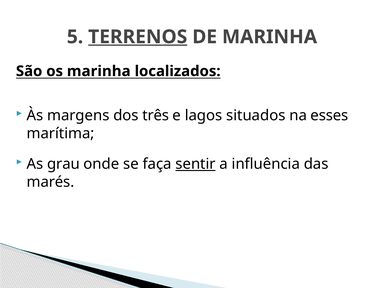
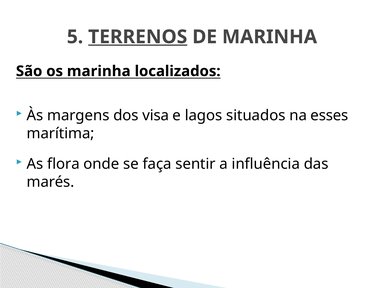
três: três -> visa
grau: grau -> flora
sentir underline: present -> none
